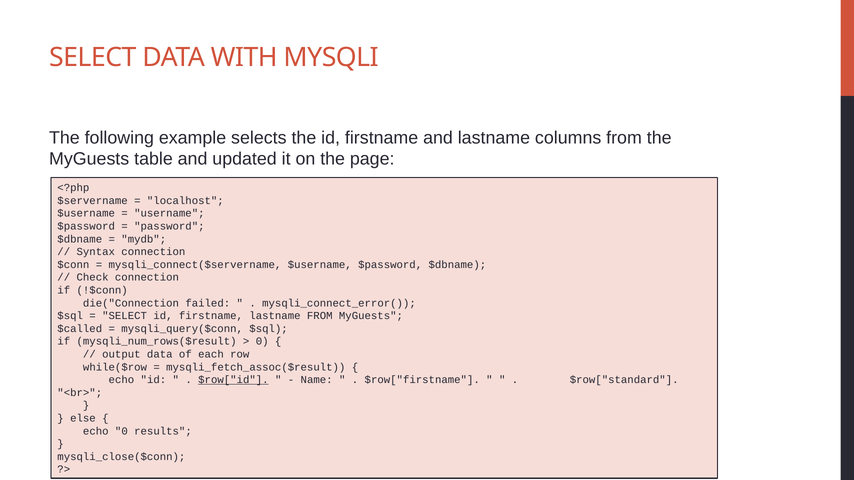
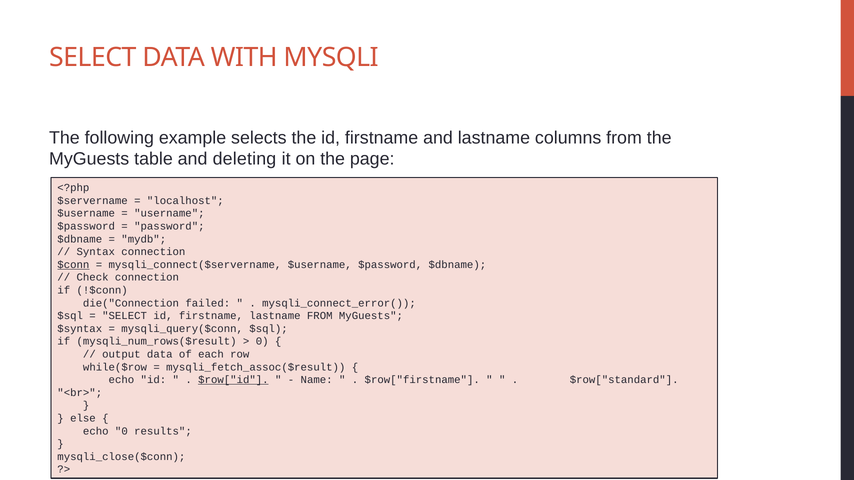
updated: updated -> deleting
$conn underline: none -> present
$called: $called -> $syntax
